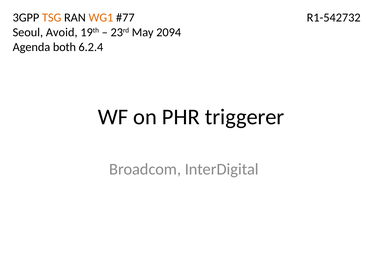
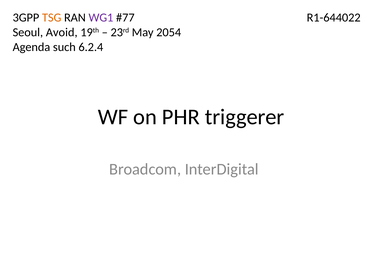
WG1 colour: orange -> purple
R1-542732: R1-542732 -> R1-644022
2094: 2094 -> 2054
both: both -> such
